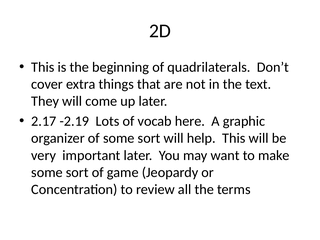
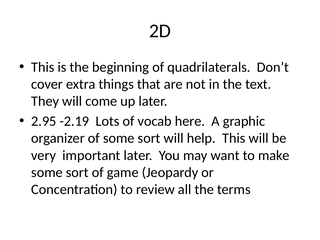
2.17: 2.17 -> 2.95
